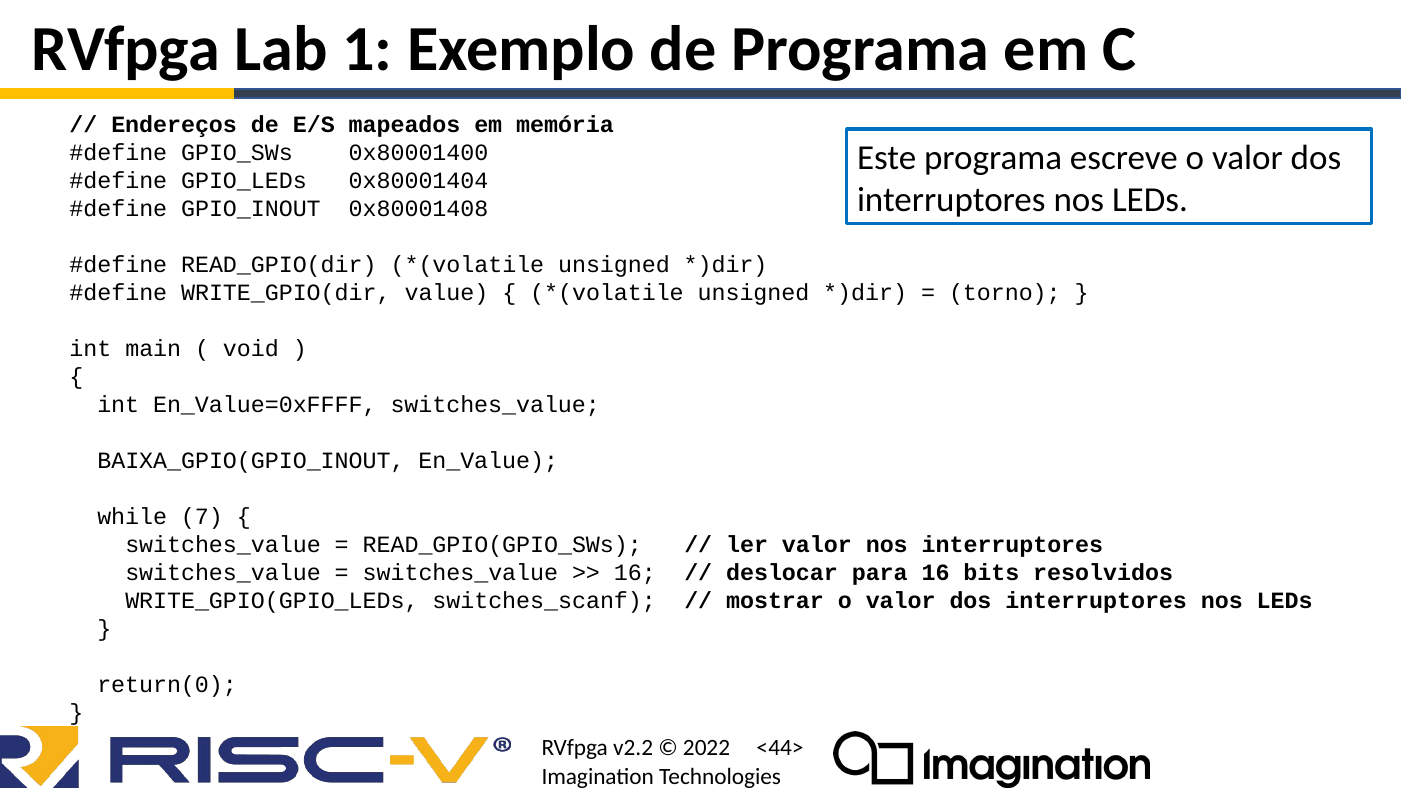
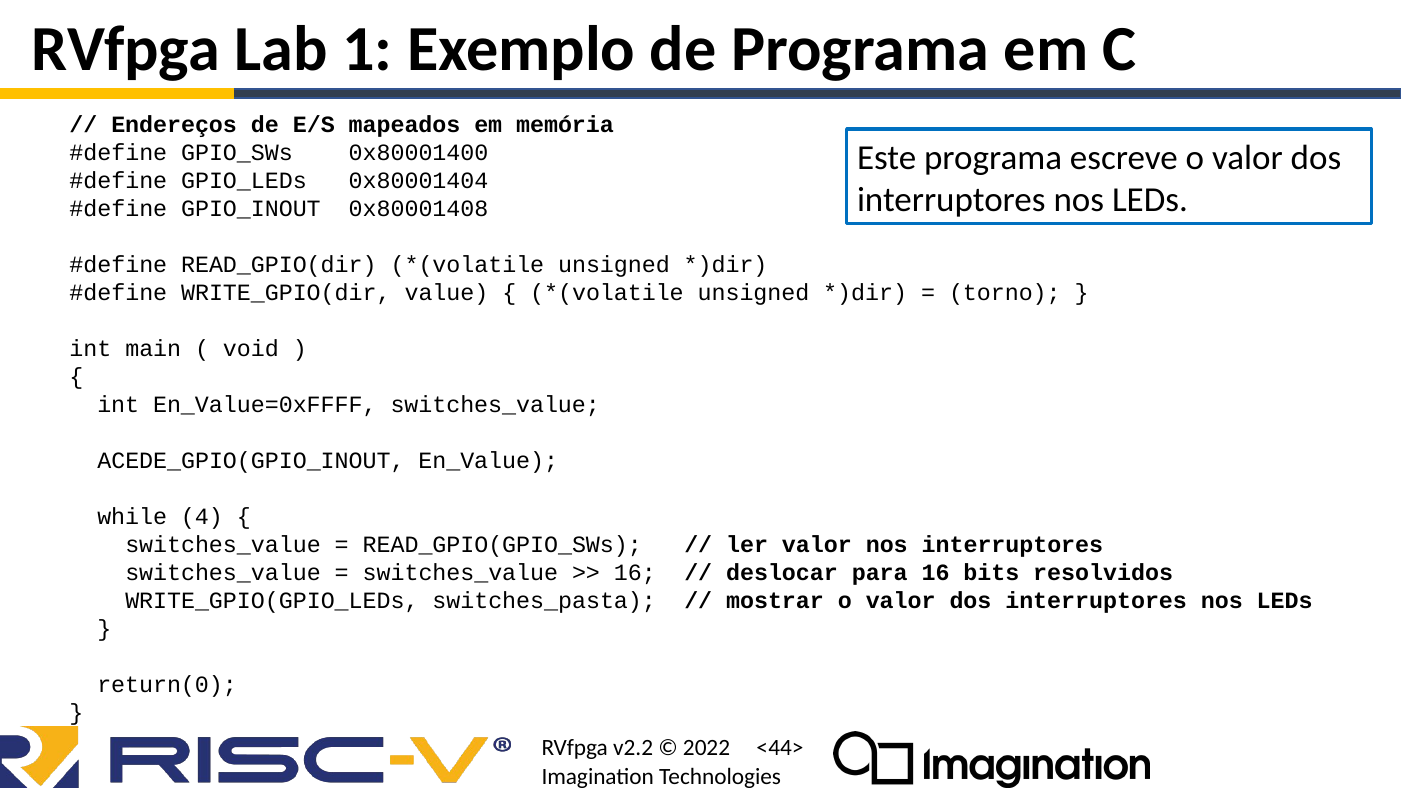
BAIXA_GPIO(GPIO_INOUT: BAIXA_GPIO(GPIO_INOUT -> ACEDE_GPIO(GPIO_INOUT
7: 7 -> 4
switches_scanf: switches_scanf -> switches_pasta
